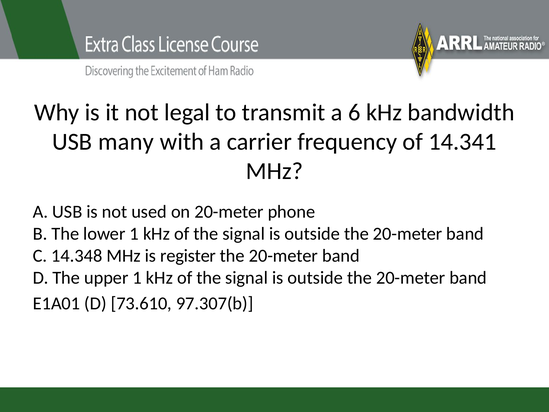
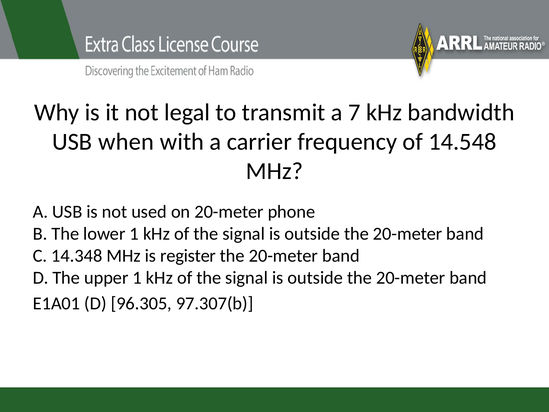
6: 6 -> 7
many: many -> when
14.341: 14.341 -> 14.548
73.610: 73.610 -> 96.305
